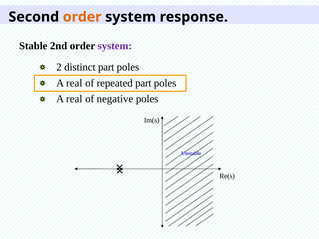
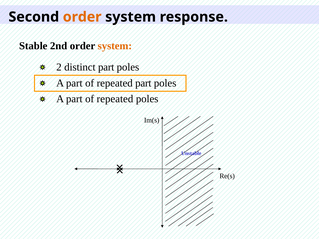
system at (115, 46) colour: purple -> orange
real at (74, 83): real -> part
real at (74, 99): real -> part
negative at (115, 99): negative -> repeated
